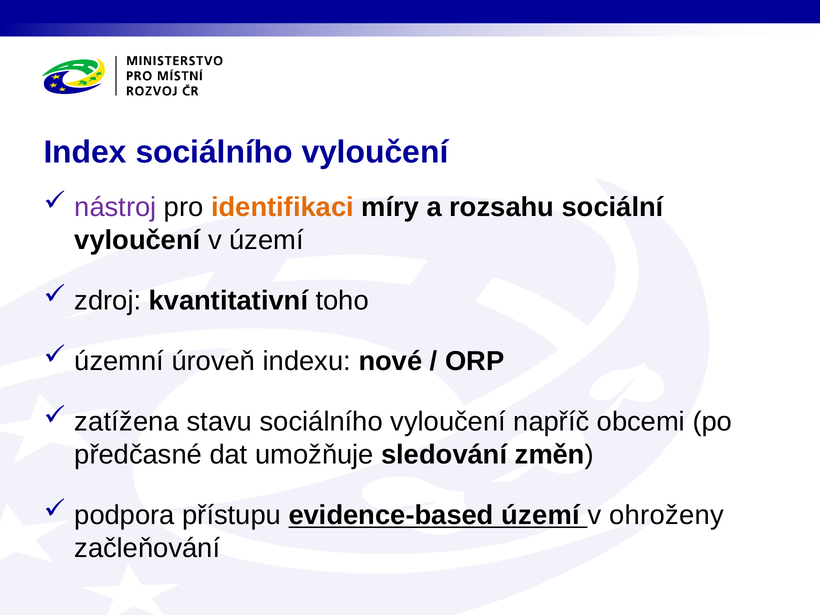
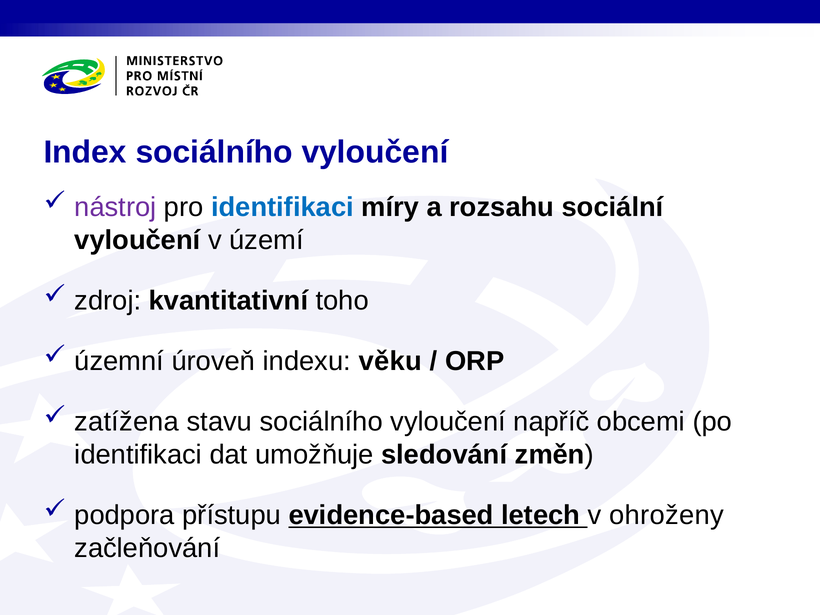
identifikaci at (282, 207) colour: orange -> blue
nové: nové -> věku
předčasné at (138, 455): předčasné -> identifikaci
evidence-based území: území -> letech
